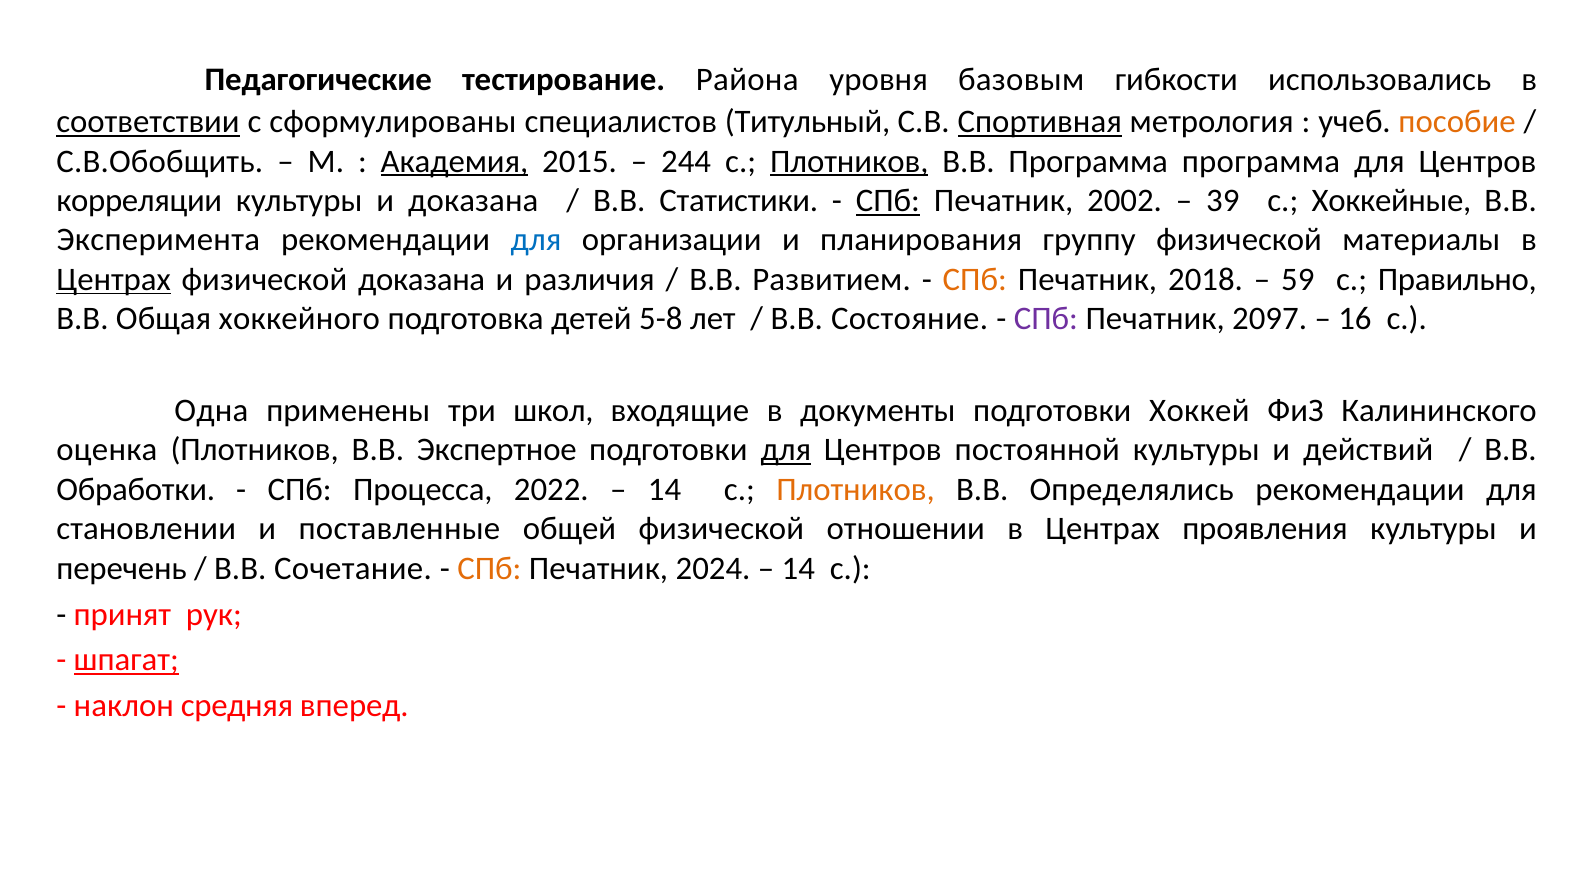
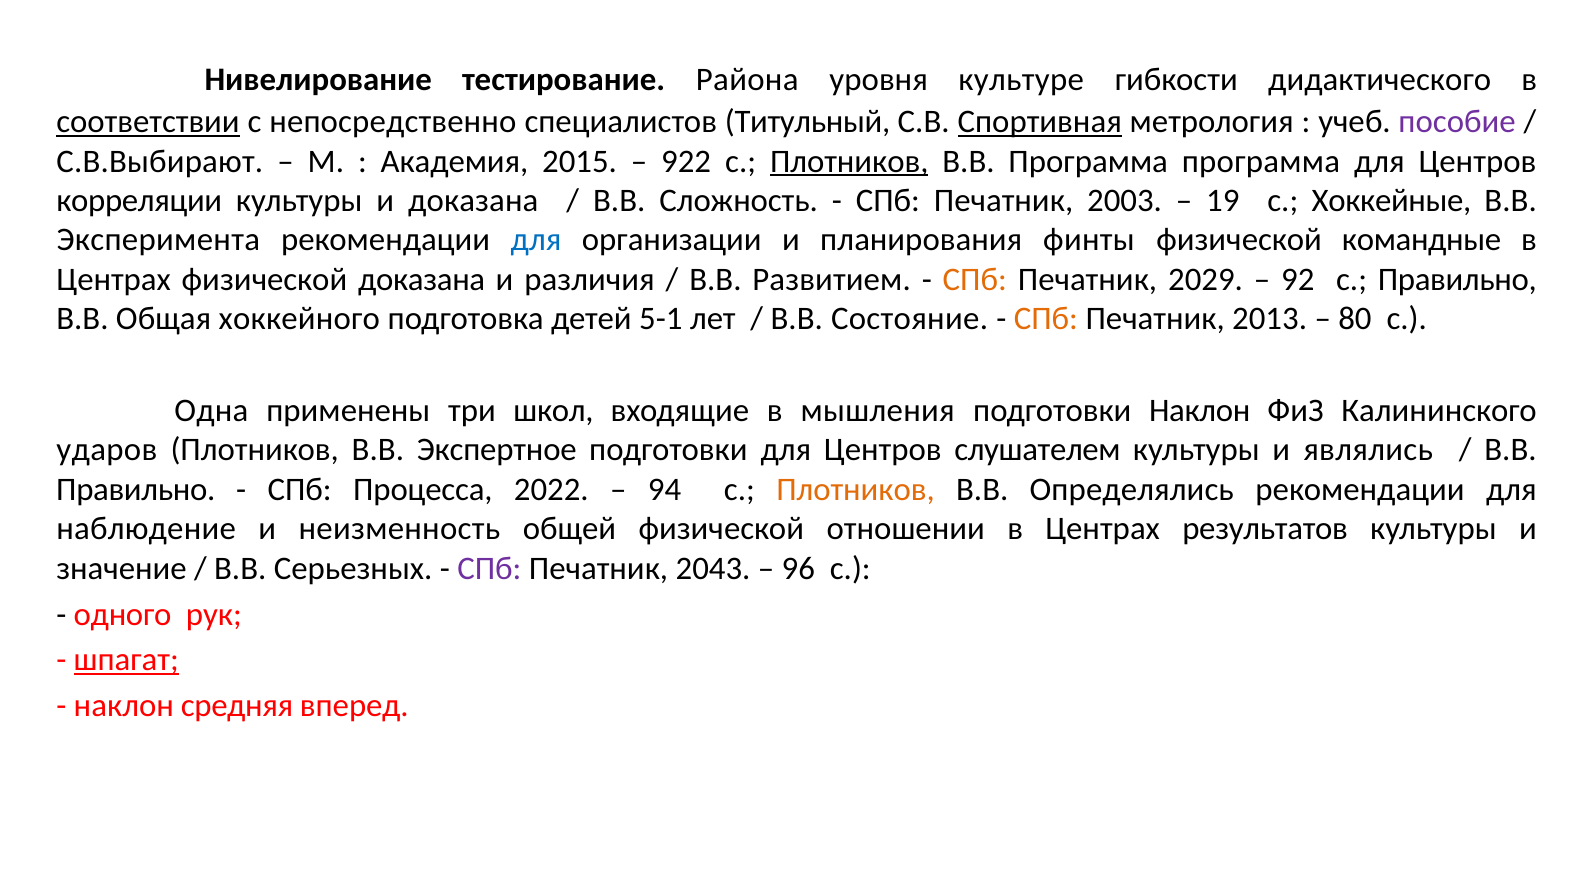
Педагогические: Педагогические -> Нивелирование
базовым: базовым -> культуре
использовались: использовались -> дидактического
сформулированы: сформулированы -> непосредственно
пособие colour: orange -> purple
С.В.Обобщить: С.В.Обобщить -> С.В.Выбирают
Академия underline: present -> none
244: 244 -> 922
Статистики: Статистики -> Сложность
СПб at (888, 201) underline: present -> none
2002: 2002 -> 2003
39: 39 -> 19
группу: группу -> финты
материалы: материалы -> командные
Центрах at (114, 279) underline: present -> none
2018: 2018 -> 2029
59: 59 -> 92
5-8: 5-8 -> 5-1
СПб at (1046, 319) colour: purple -> orange
2097: 2097 -> 2013
16: 16 -> 80
документы: документы -> мышления
подготовки Хоккей: Хоккей -> Наклон
оценка: оценка -> ударов
для at (786, 450) underline: present -> none
постоянной: постоянной -> слушателем
действий: действий -> являлись
Обработки at (136, 489): Обработки -> Правильно
14 at (664, 489): 14 -> 94
становлении: становлении -> наблюдение
поставленные: поставленные -> неизменность
проявления: проявления -> результатов
перечень: перечень -> значение
Сочетание: Сочетание -> Серьезных
СПб at (489, 568) colour: orange -> purple
2024: 2024 -> 2043
14 at (798, 568): 14 -> 96
принят: принят -> одного
